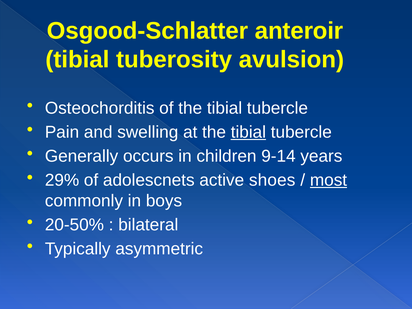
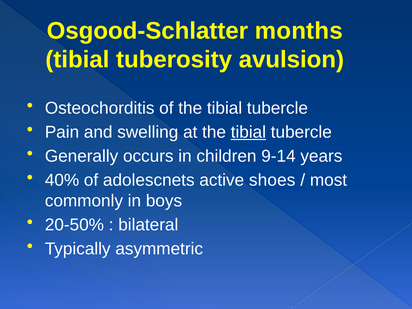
anteroir: anteroir -> months
29%: 29% -> 40%
most underline: present -> none
